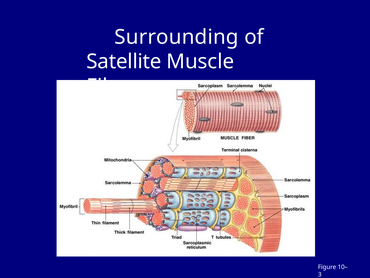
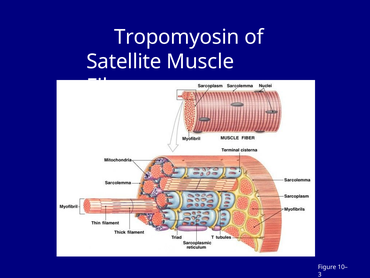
Surrounding: Surrounding -> Tropomyosin
